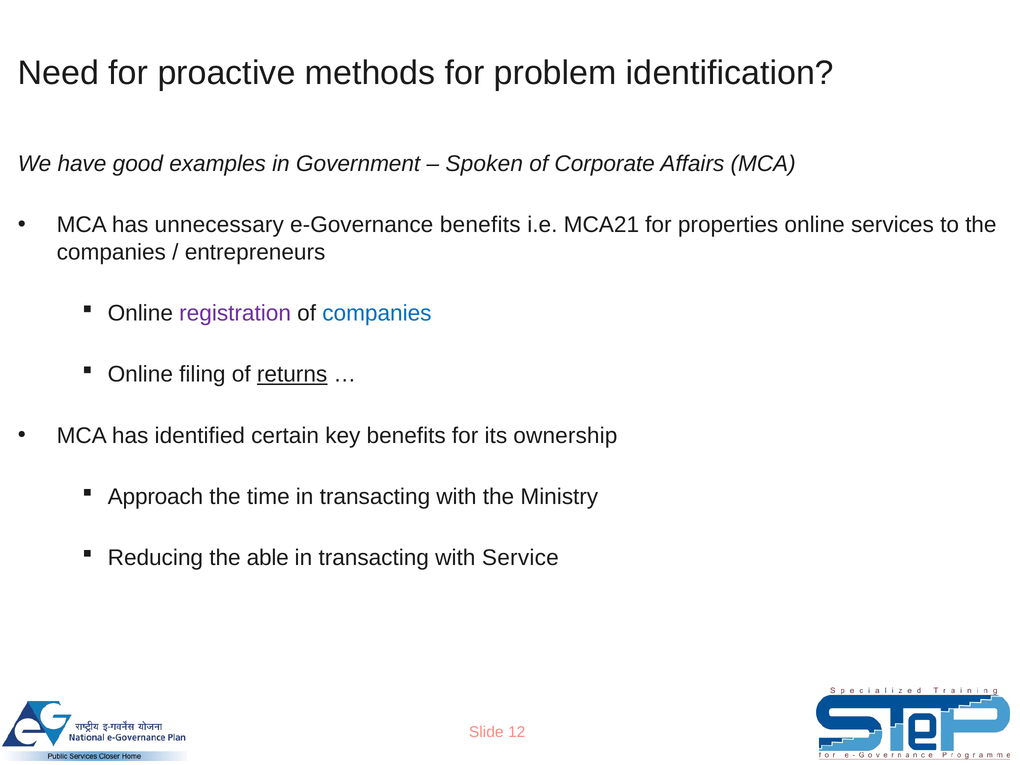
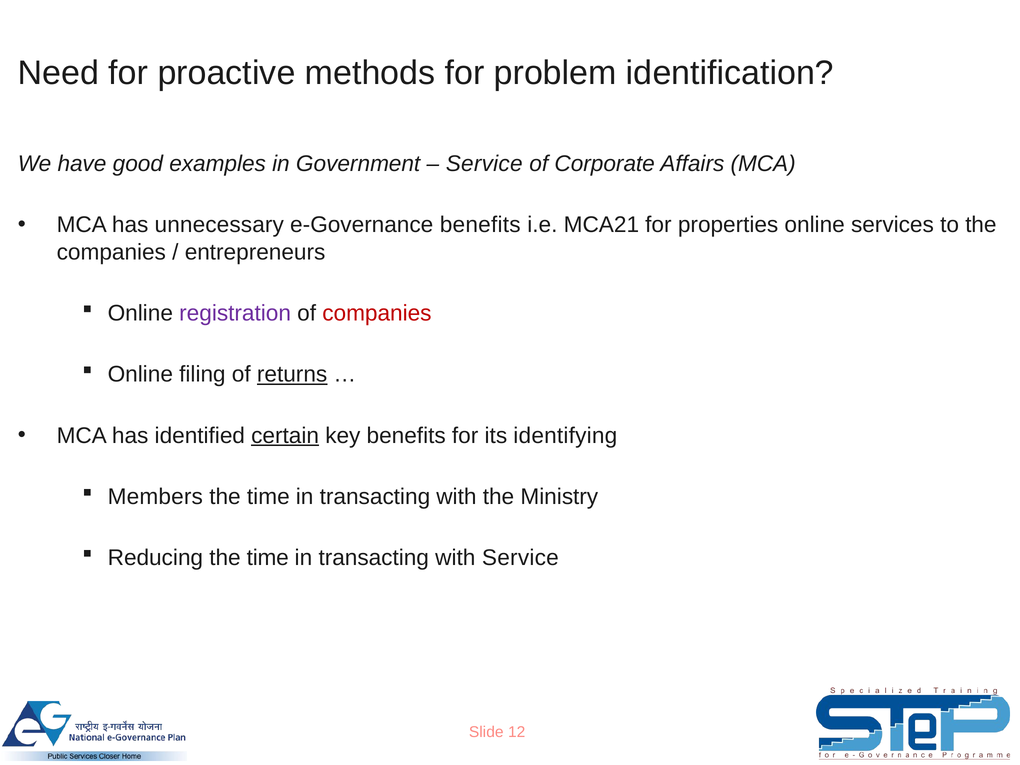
Spoken at (484, 164): Spoken -> Service
companies at (377, 313) colour: blue -> red
certain underline: none -> present
ownership: ownership -> identifying
Approach: Approach -> Members
Reducing the able: able -> time
